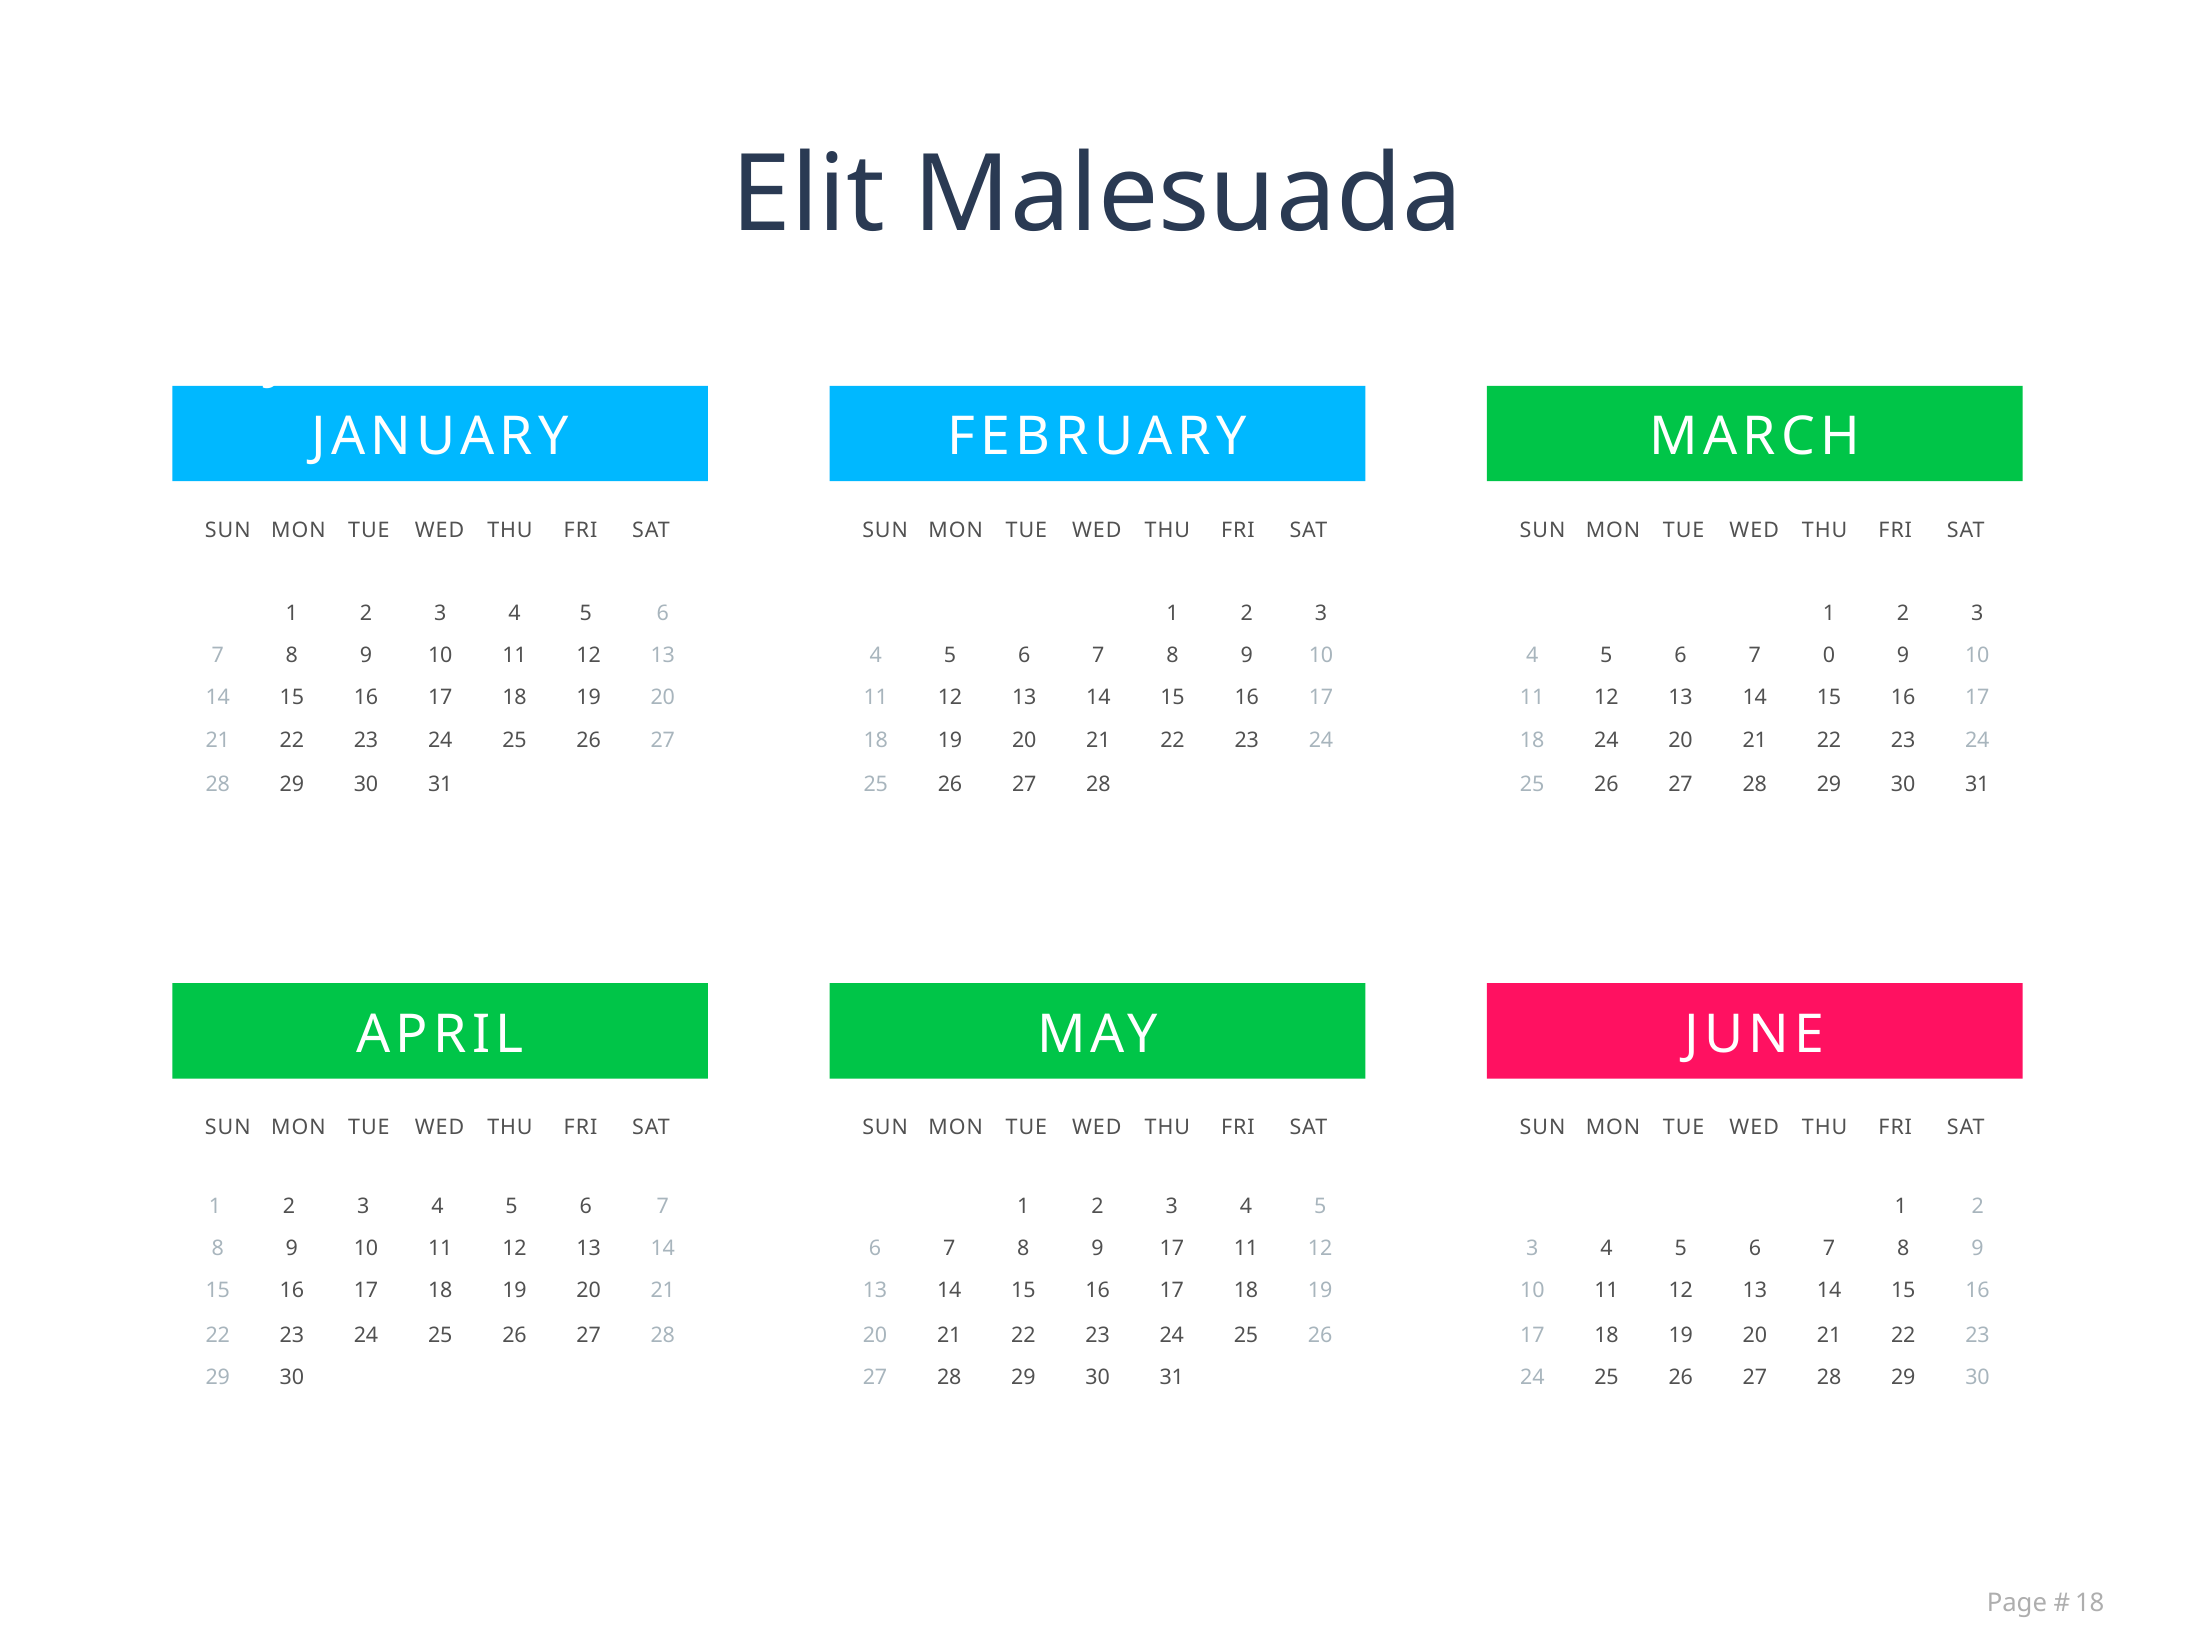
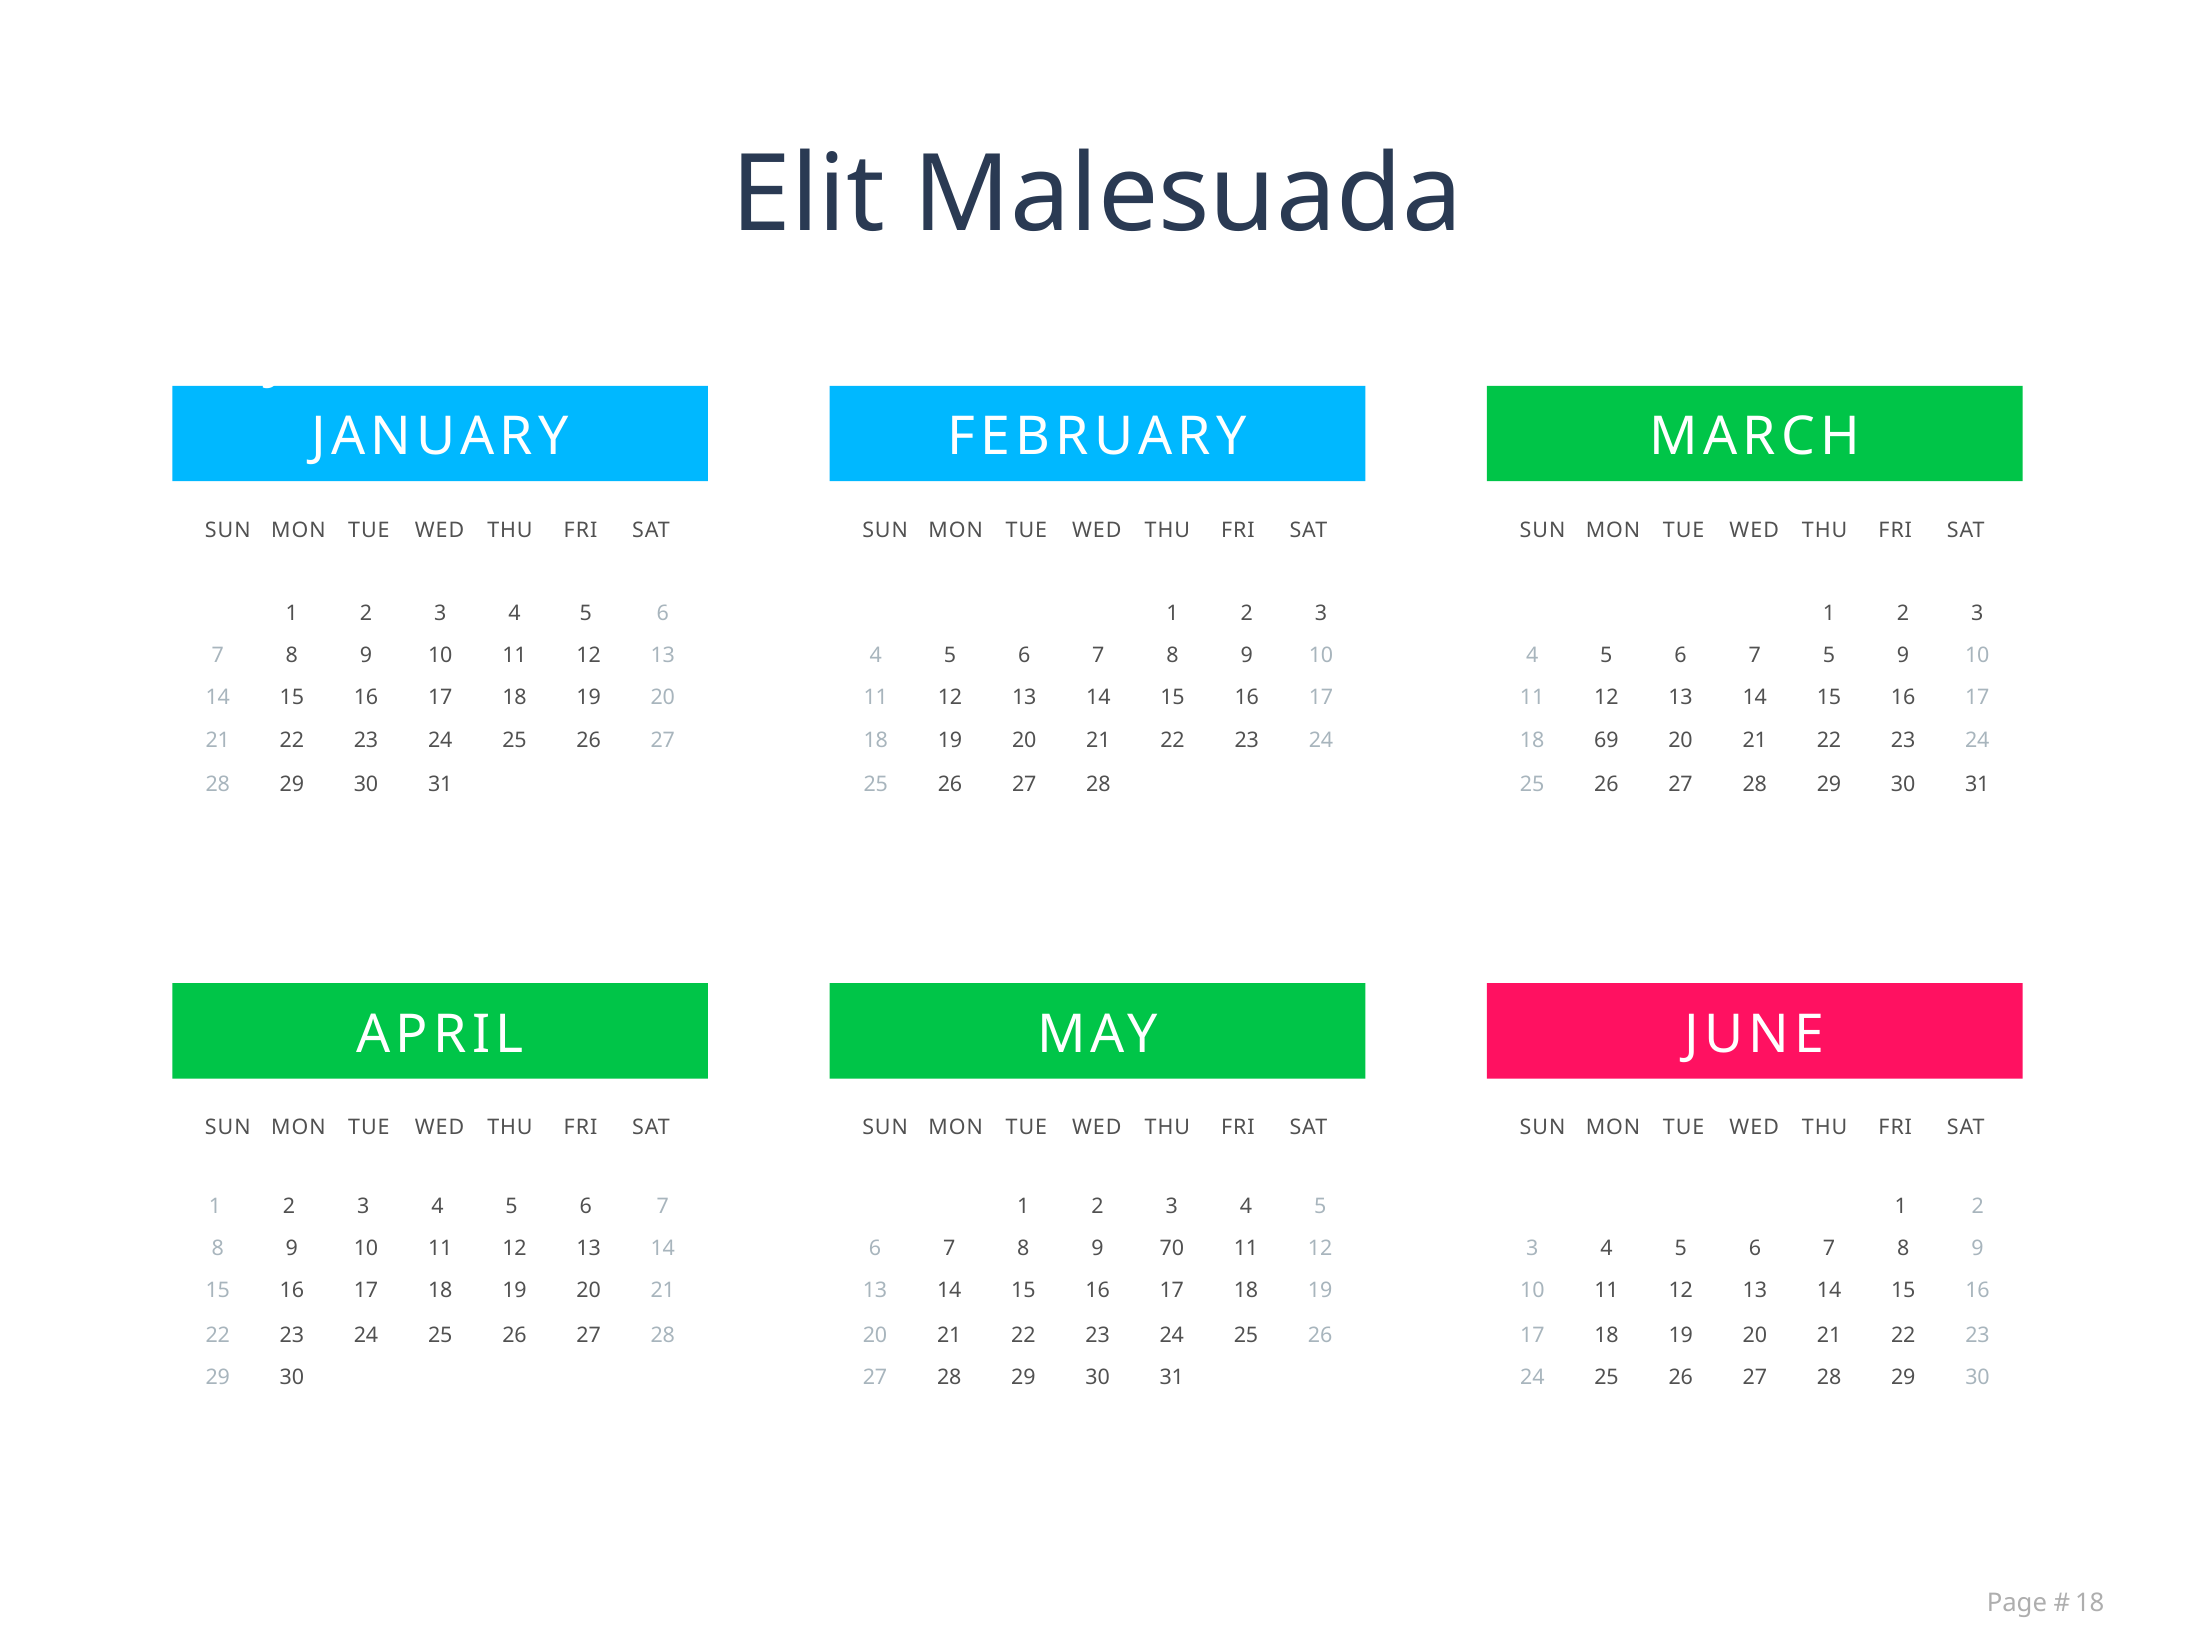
7 0: 0 -> 5
18 24: 24 -> 69
9 17: 17 -> 70
